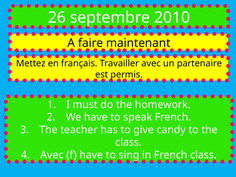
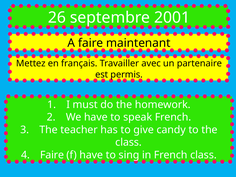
2010: 2010 -> 2001
Avec at (52, 155): Avec -> Faire
